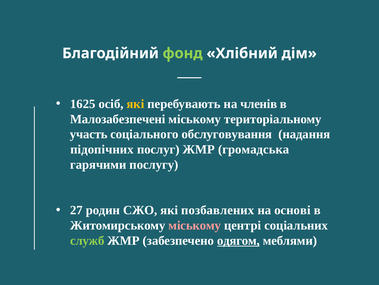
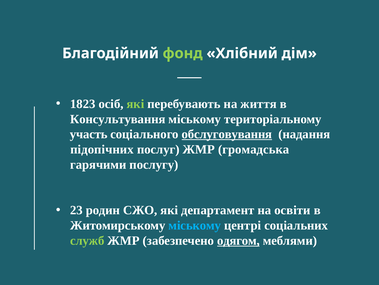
1625: 1625 -> 1823
які at (135, 104) colour: yellow -> light green
членів: членів -> життя
Малозабезпечені: Малозабезпечені -> Консультування
обслуговування underline: none -> present
27: 27 -> 23
позбавлених: позбавлених -> департамент
основі: основі -> освіти
міському at (195, 225) colour: pink -> light blue
